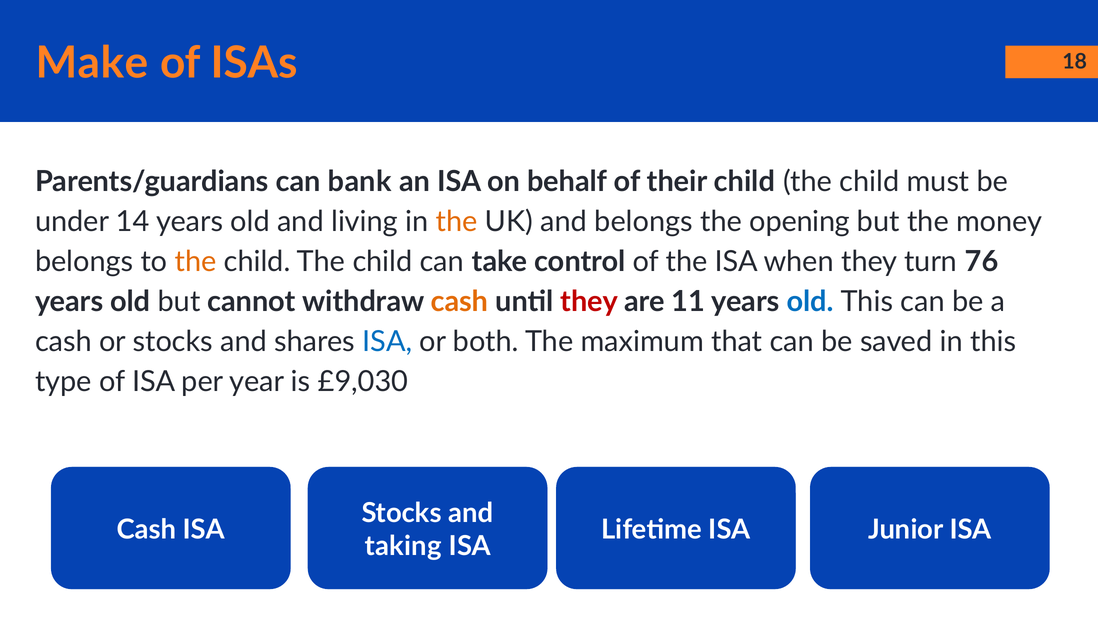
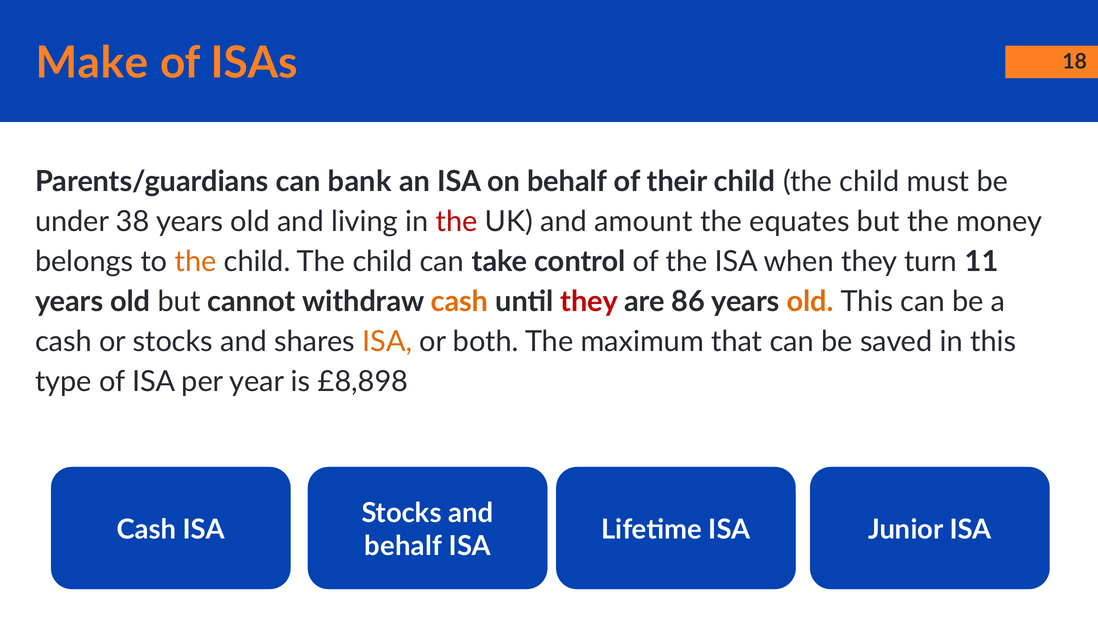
14: 14 -> 38
the at (457, 221) colour: orange -> red
and belongs: belongs -> amount
opening: opening -> equates
76: 76 -> 11
11: 11 -> 86
old at (810, 301) colour: blue -> orange
ISA at (387, 341) colour: blue -> orange
£9,030: £9,030 -> £8,898
taking at (403, 546): taking -> behalf
